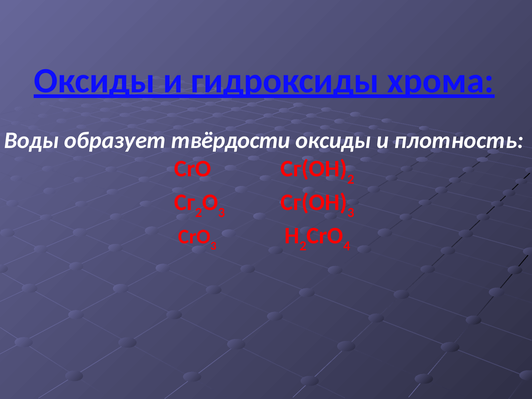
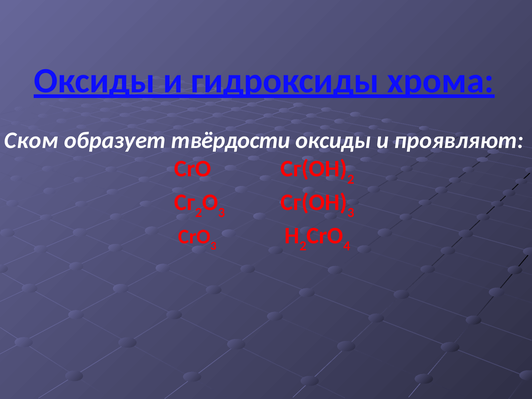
Воды: Воды -> Ском
плотность: плотность -> проявляют
